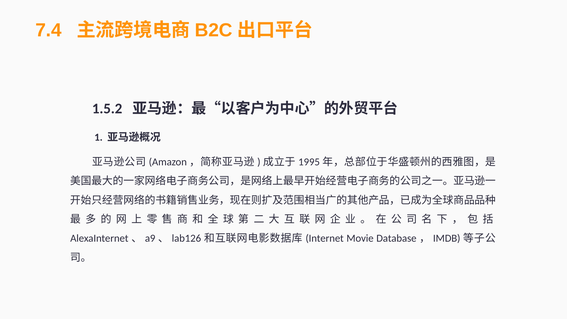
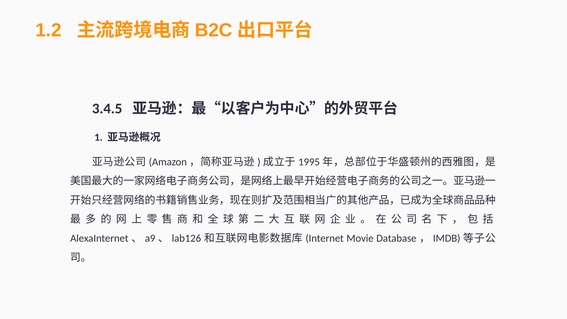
7.4: 7.4 -> 1.2
1.5.2: 1.5.2 -> 3.4.5
